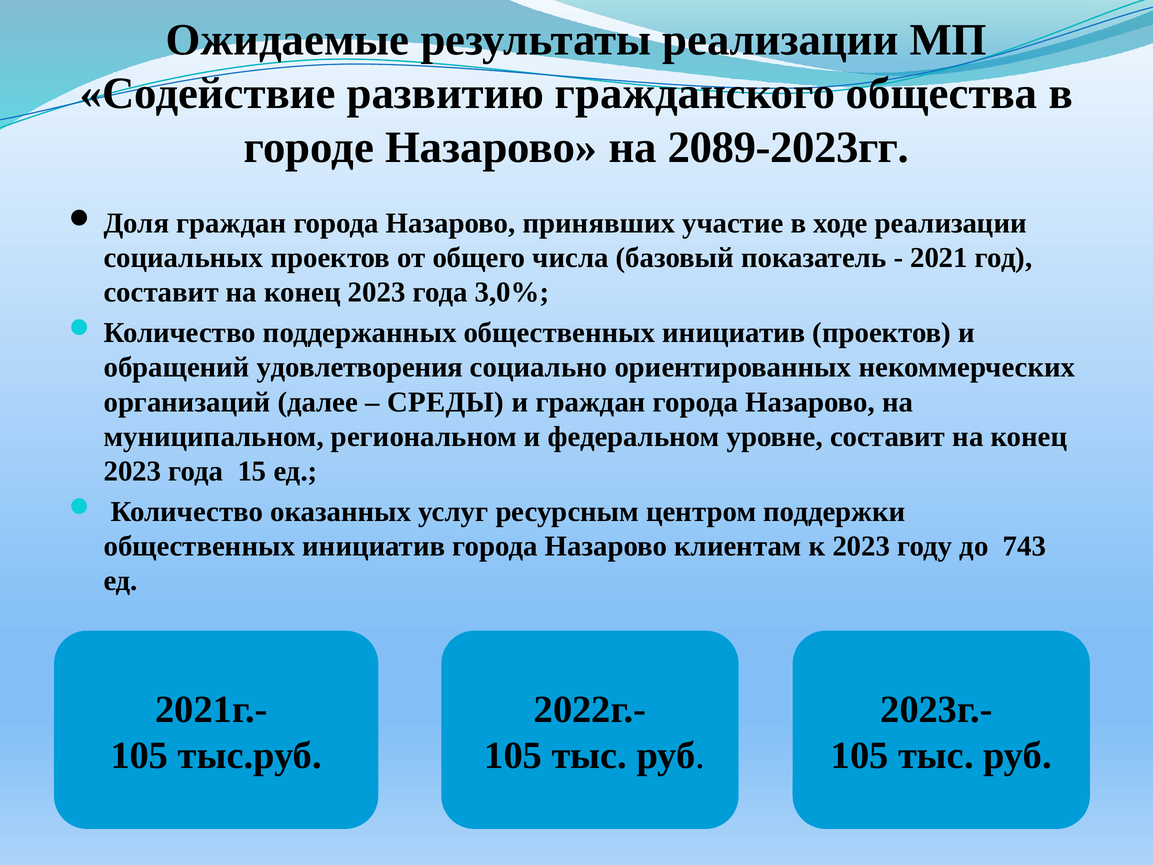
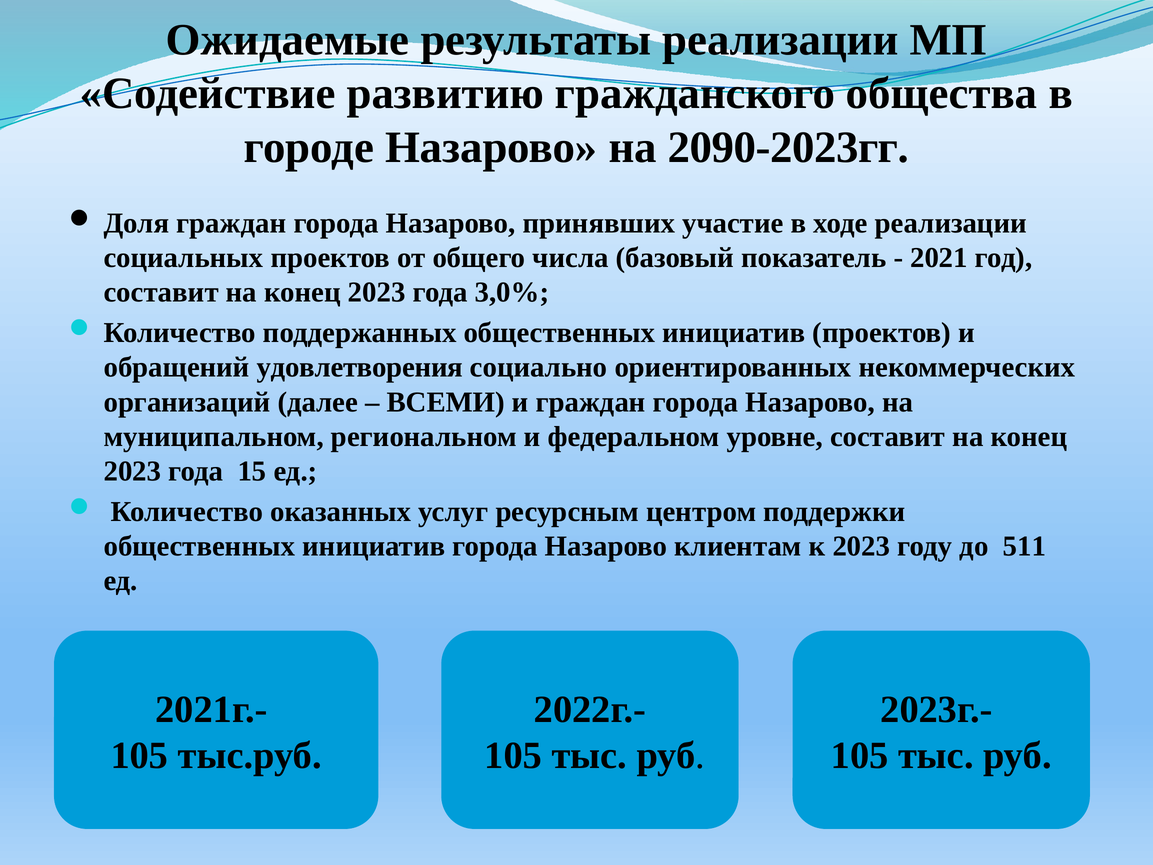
2089-2023гг: 2089-2023гг -> 2090-2023гг
СРЕДЫ: СРЕДЫ -> ВСЕМИ
743: 743 -> 511
